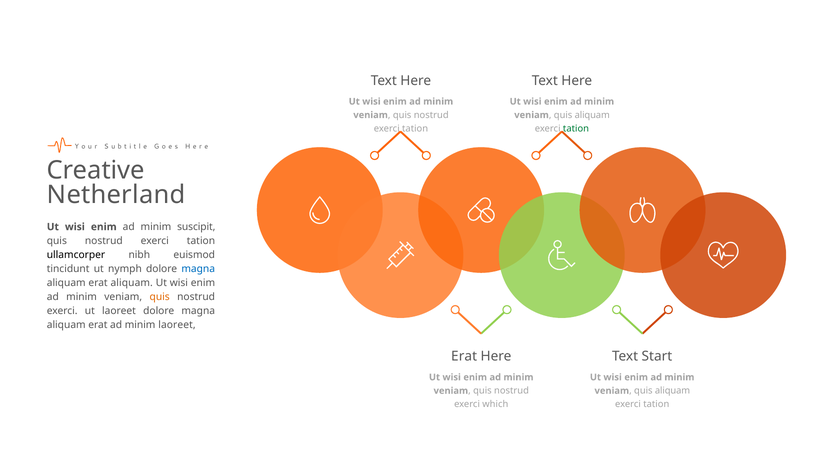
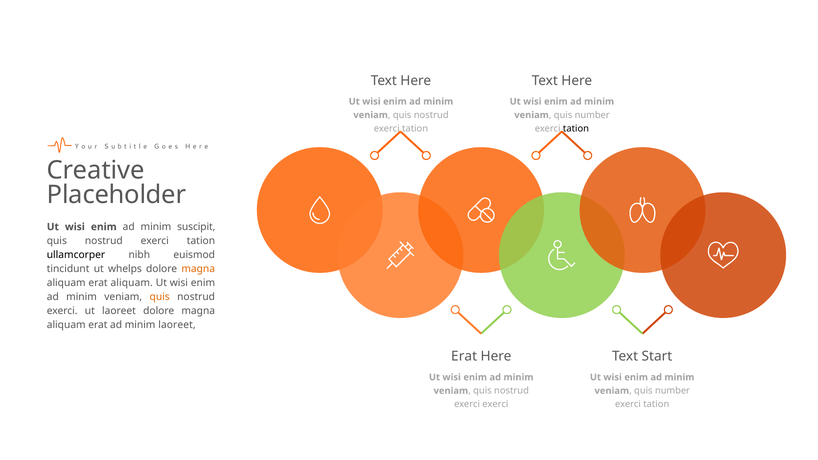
aliquam at (592, 115): aliquam -> number
tation at (576, 129) colour: green -> black
Netherland: Netherland -> Placeholder
nymph: nymph -> whelps
magna at (198, 269) colour: blue -> orange
aliquam at (673, 391): aliquam -> number
exerci which: which -> exerci
